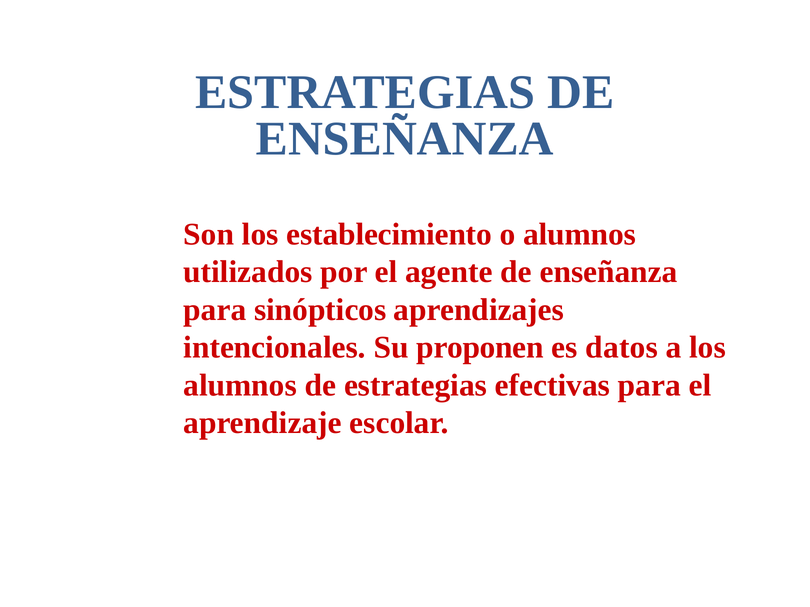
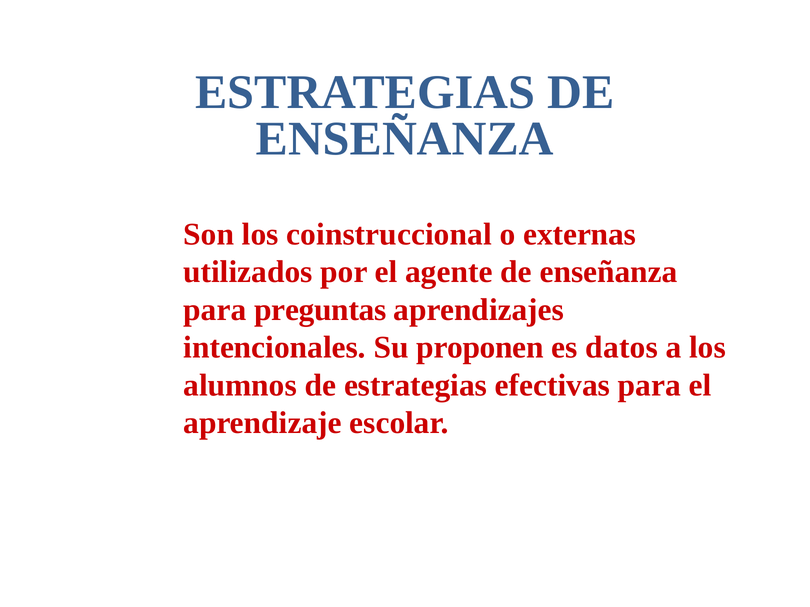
establecimiento: establecimiento -> coinstruccional
o alumnos: alumnos -> externas
sinópticos: sinópticos -> preguntas
